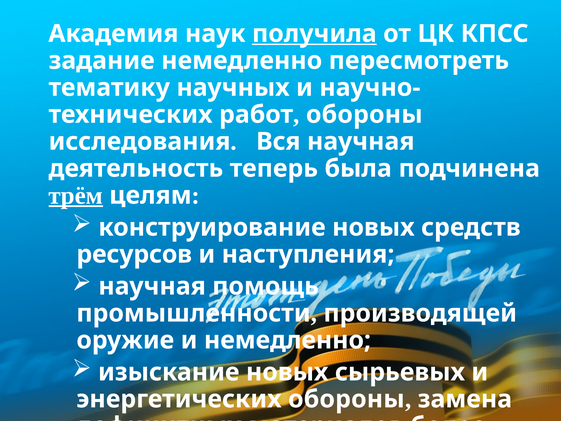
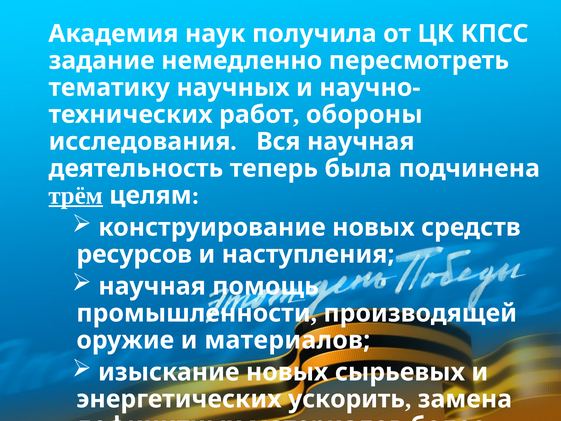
получила underline: present -> none
и немедленно: немедленно -> материалов
энергетических обороны: обороны -> ускорить
